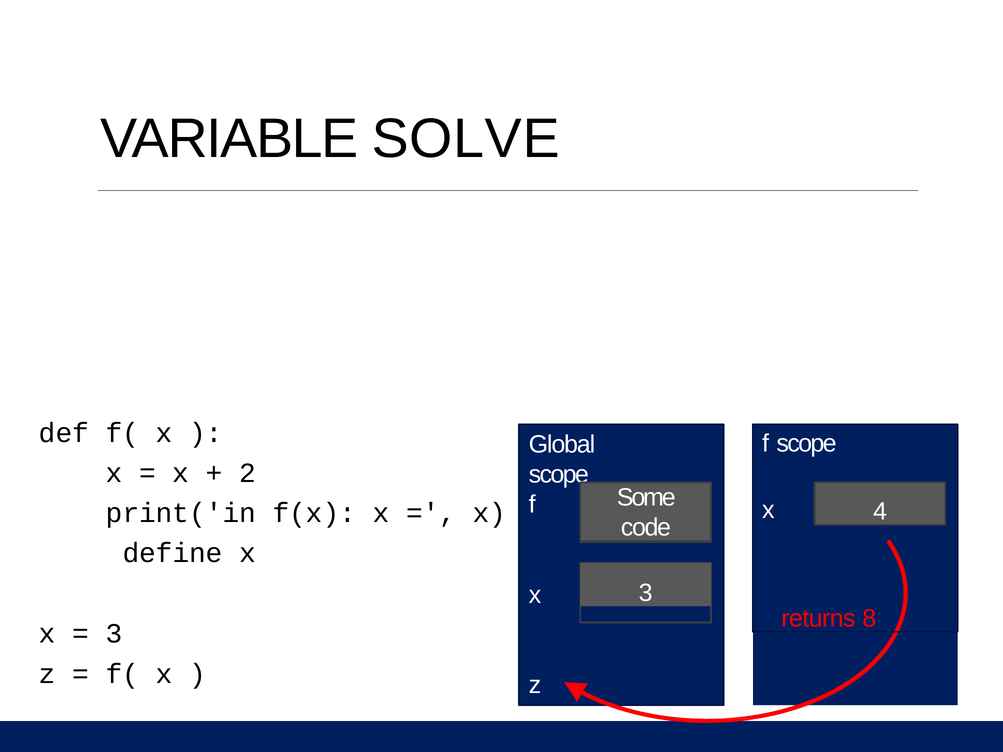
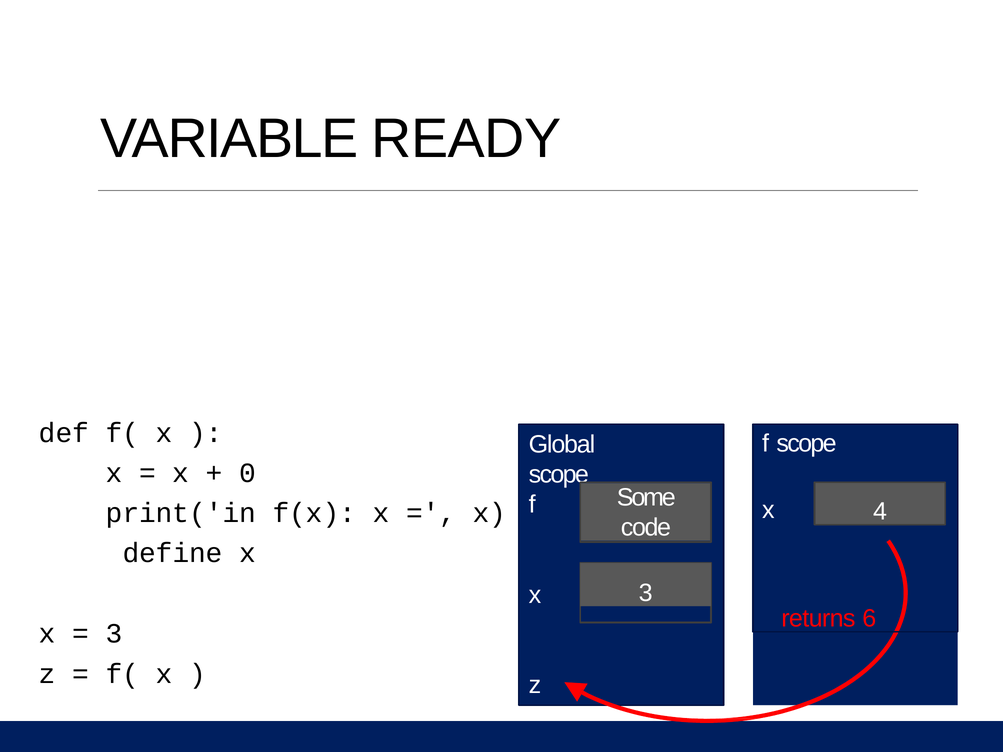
SOLVE: SOLVE -> READY
2: 2 -> 0
8: 8 -> 6
